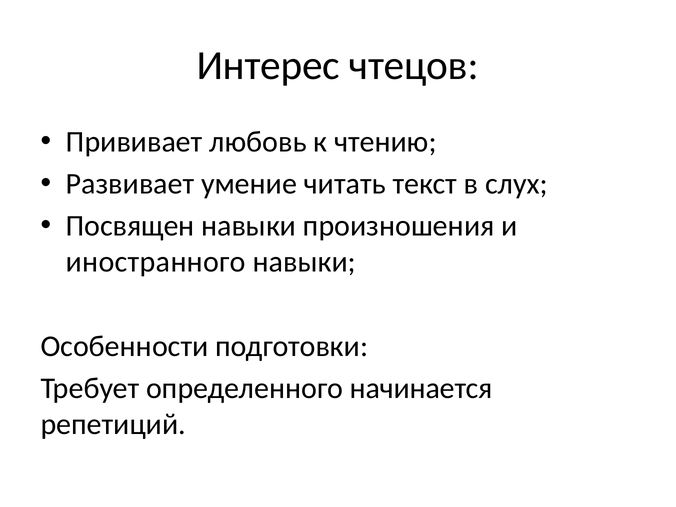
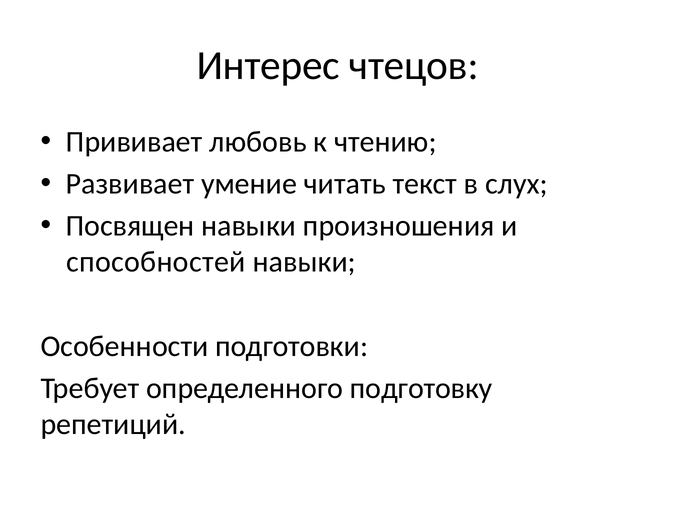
иностранного: иностранного -> способностей
начинается: начинается -> подготовку
